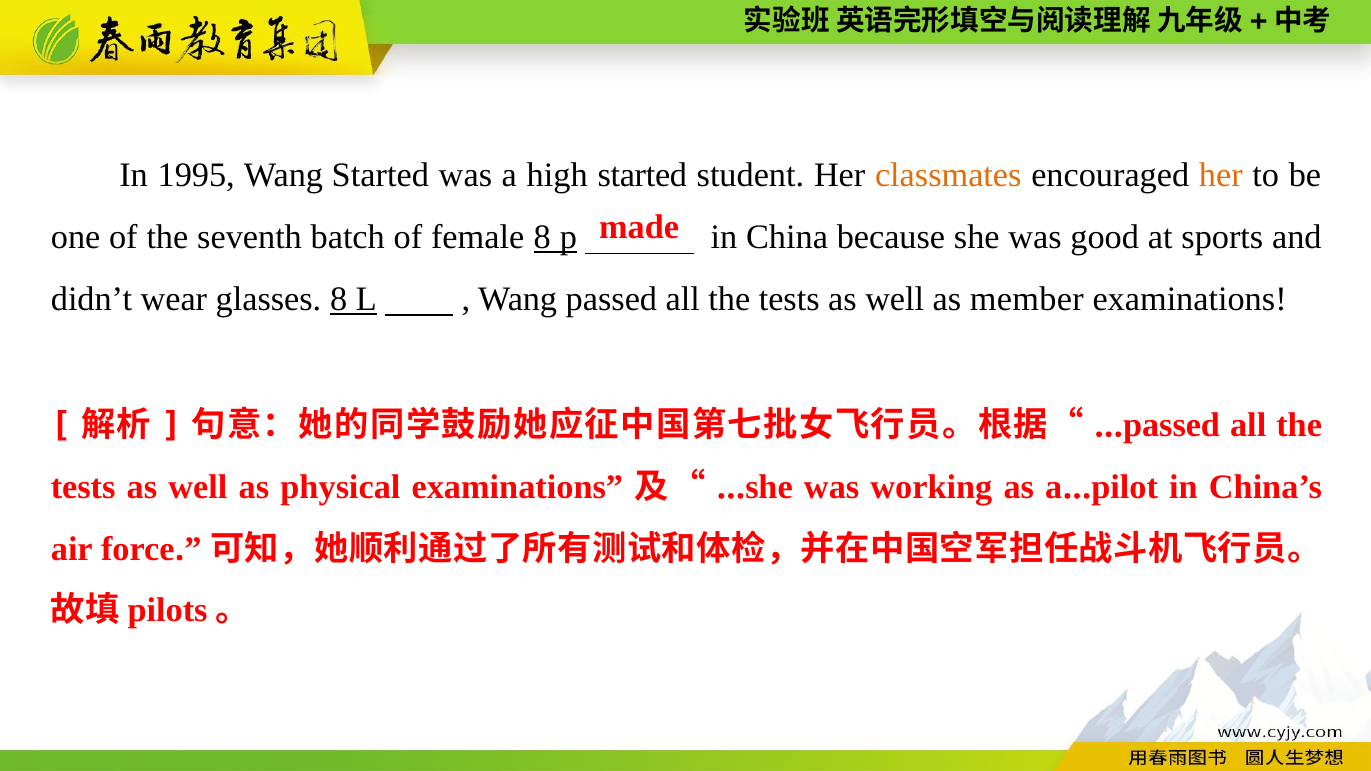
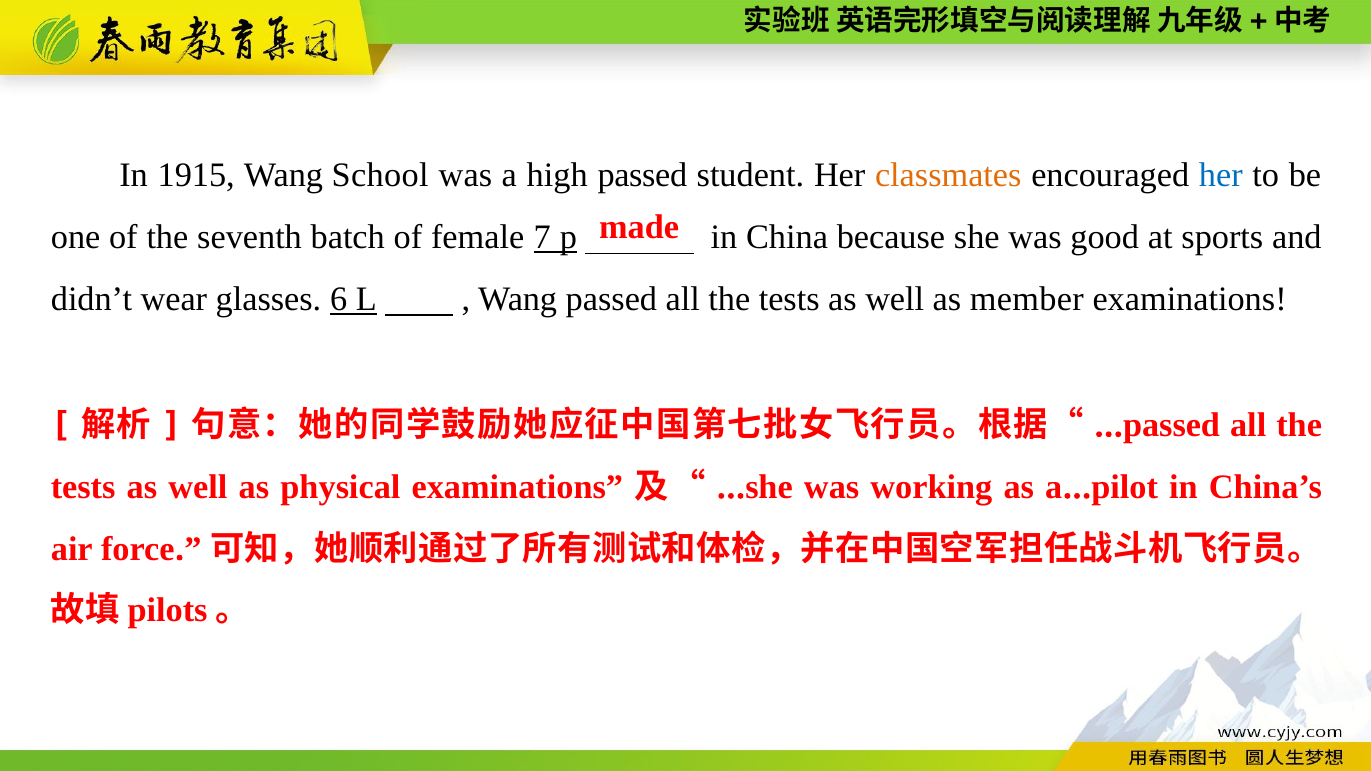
1995: 1995 -> 1915
Wang Started: Started -> School
high started: started -> passed
her at (1221, 176) colour: orange -> blue
female 8: 8 -> 7
glasses 8: 8 -> 6
